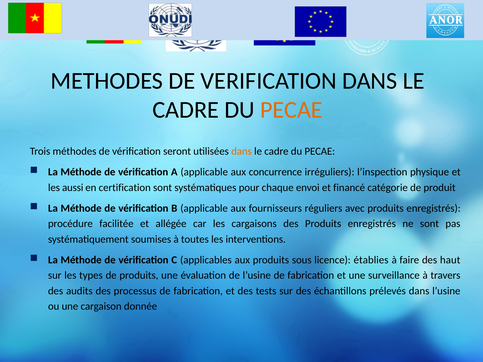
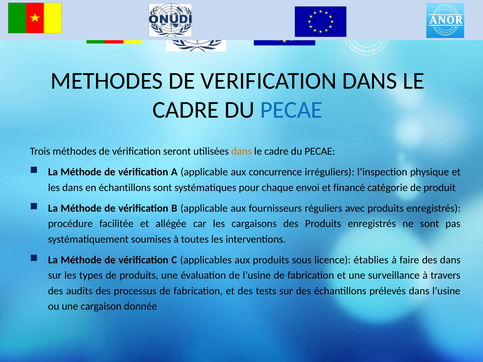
PECAE at (291, 110) colour: orange -> blue
les aussi: aussi -> dans
en certification: certification -> échantillons
des haut: haut -> dans
